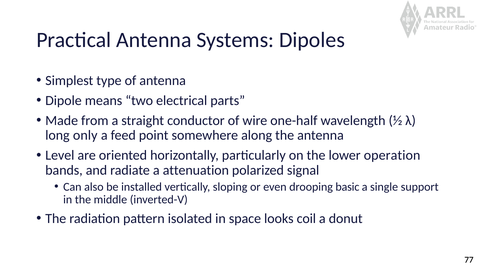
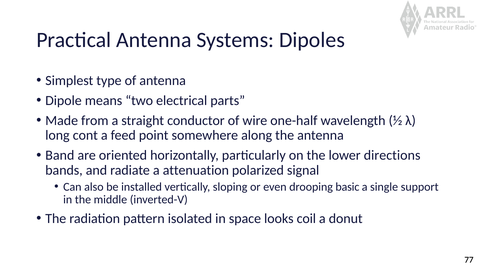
only: only -> cont
Level: Level -> Band
operation: operation -> directions
